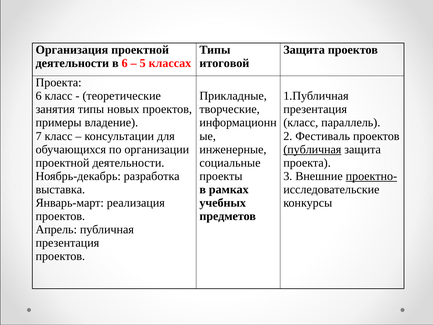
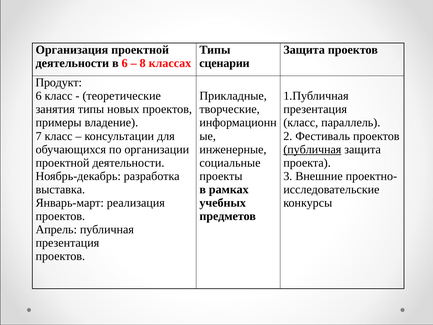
5: 5 -> 8
итоговой: итоговой -> сценарии
Проекта at (59, 83): Проекта -> Продукт
проектно- underline: present -> none
